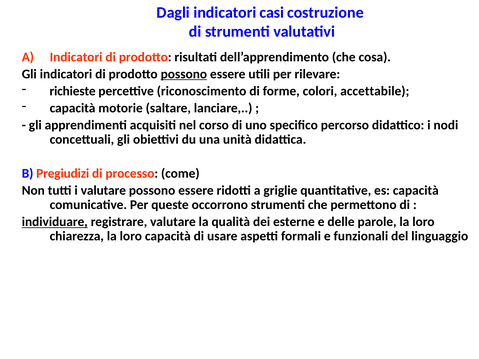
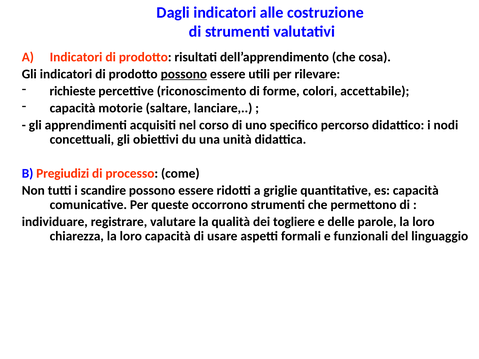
casi: casi -> alle
i valutare: valutare -> scandire
individuare underline: present -> none
esterne: esterne -> togliere
